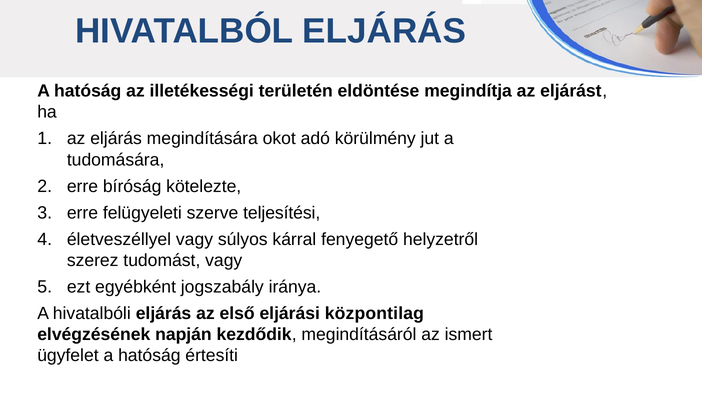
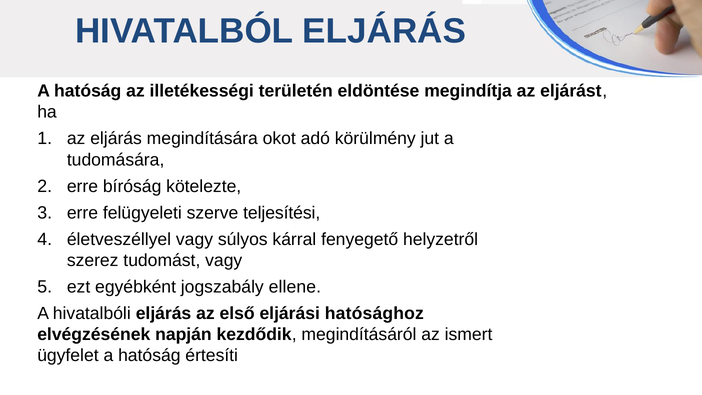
iránya: iránya -> ellene
központilag: központilag -> hatósághoz
